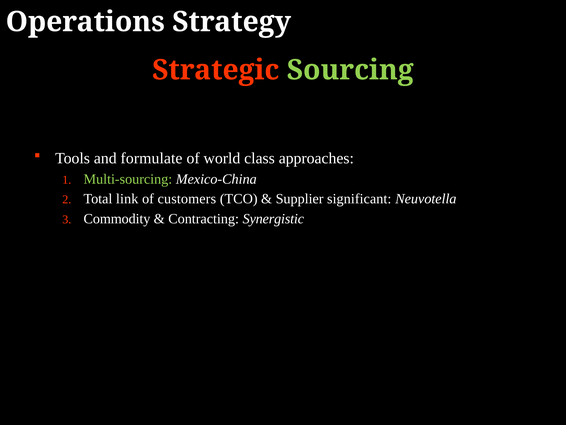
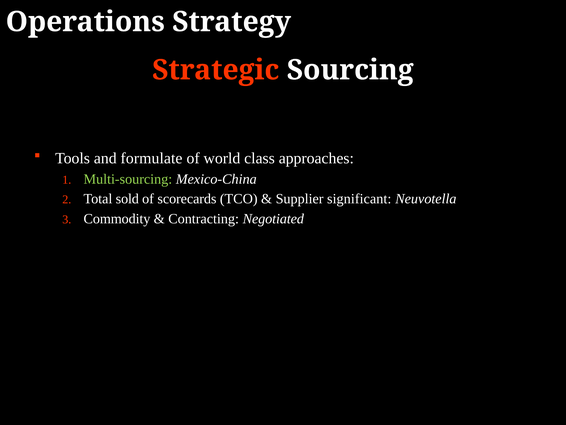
Sourcing colour: light green -> white
link: link -> sold
customers: customers -> scorecards
Synergistic: Synergistic -> Negotiated
